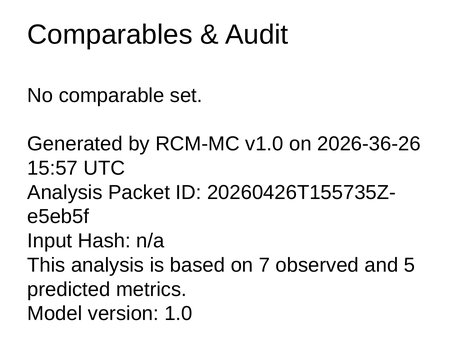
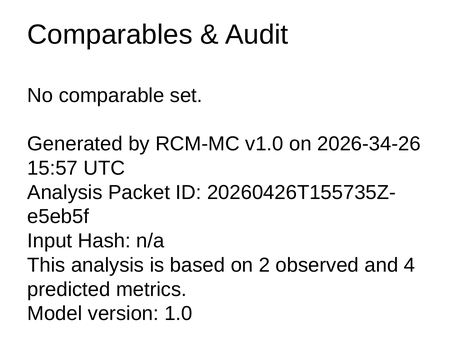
2026-36-26: 2026-36-26 -> 2026-34-26
7: 7 -> 2
5: 5 -> 4
